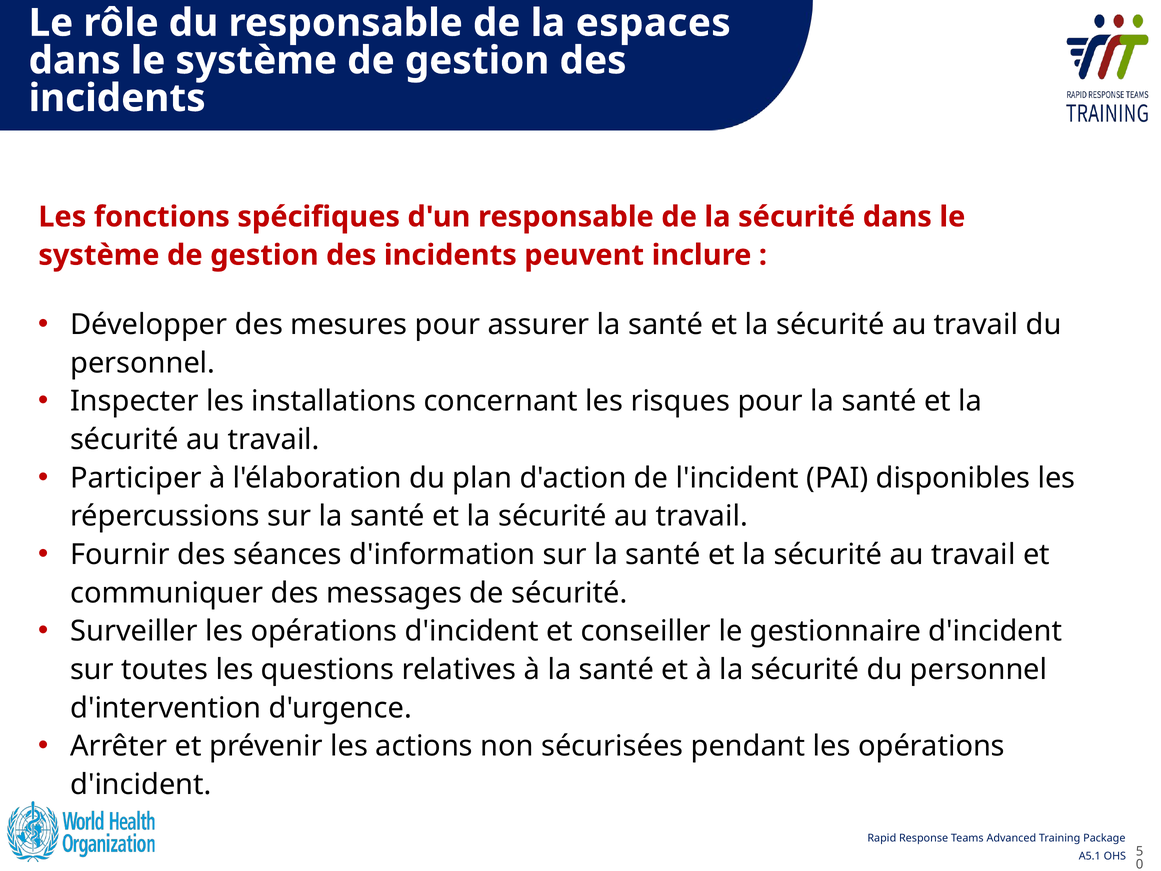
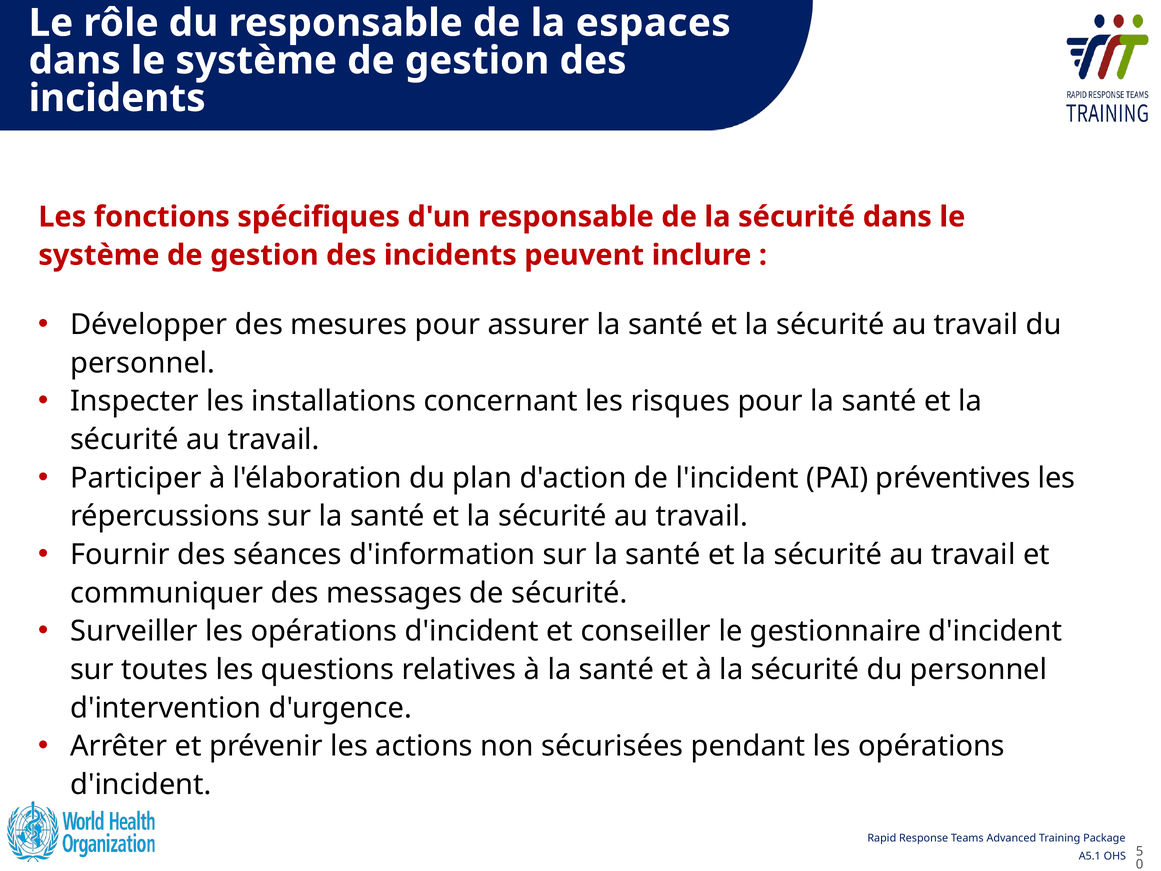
disponibles: disponibles -> préventives
